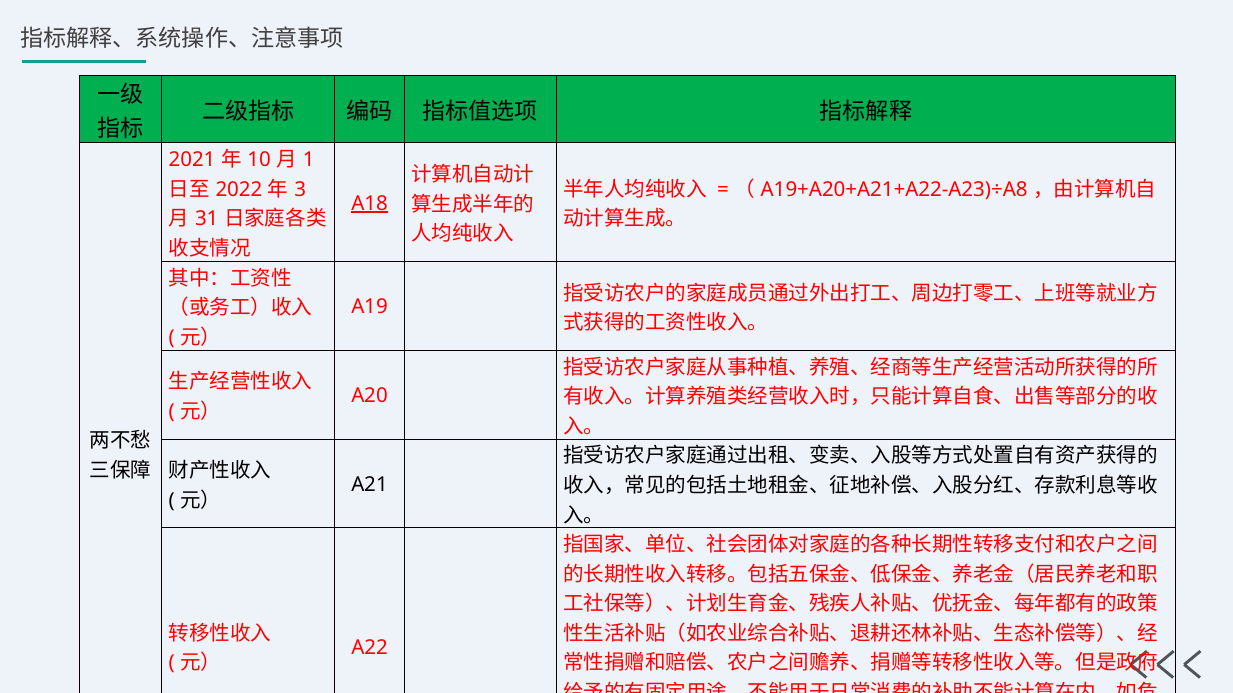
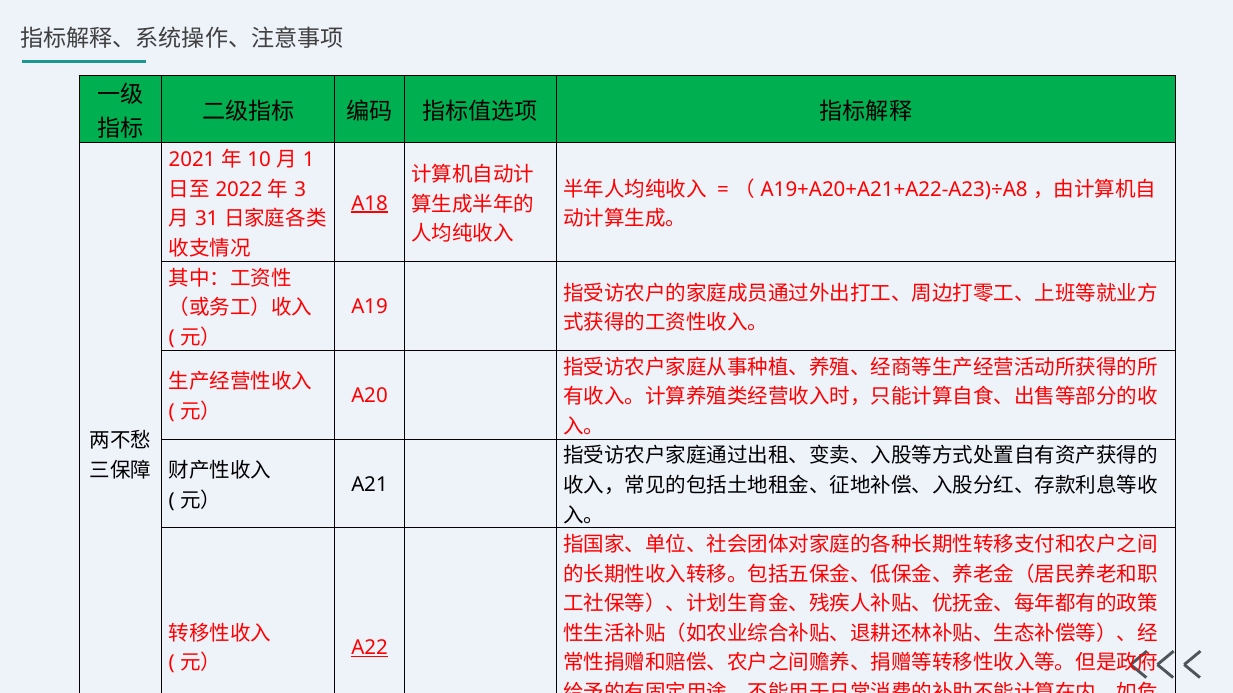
A22 underline: none -> present
